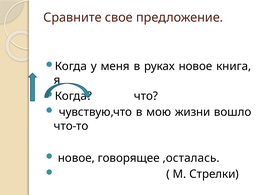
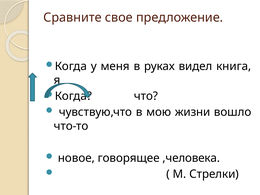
руках новое: новое -> видел
,осталась: ,осталась -> ,человека
